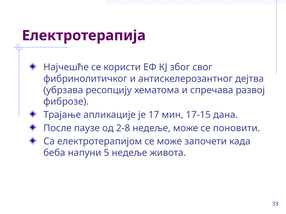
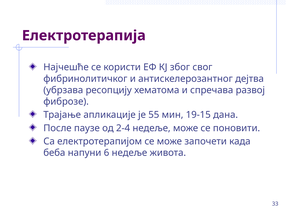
17: 17 -> 55
17-15: 17-15 -> 19-15
2-8: 2-8 -> 2-4
5: 5 -> 6
